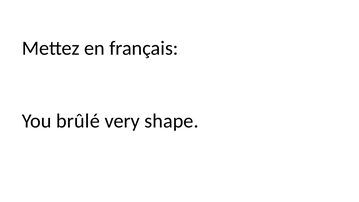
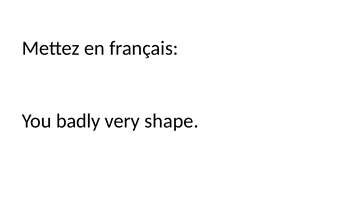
brûlé: brûlé -> badly
